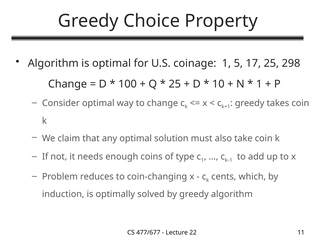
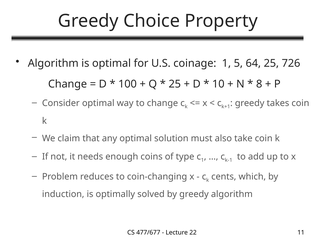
17: 17 -> 64
298: 298 -> 726
1 at (259, 84): 1 -> 8
